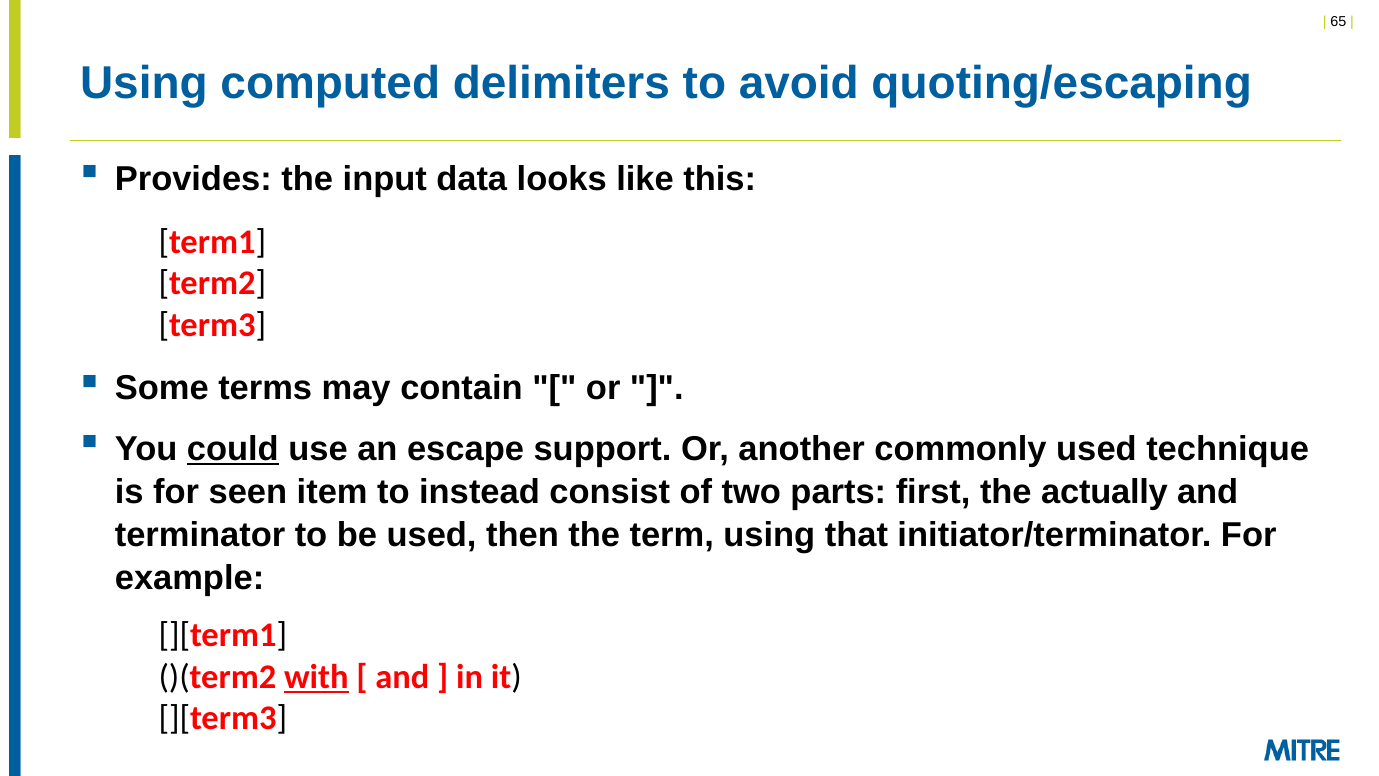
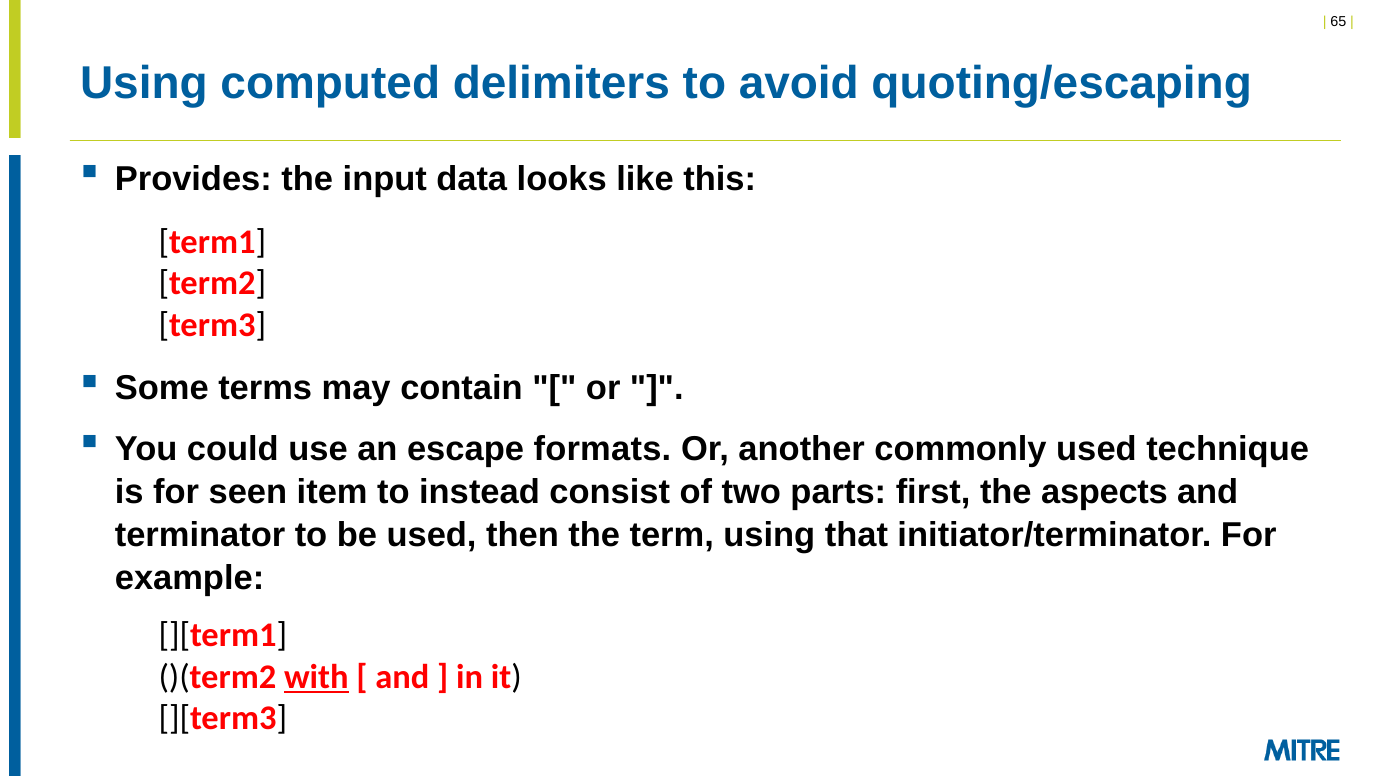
could underline: present -> none
support: support -> formats
actually: actually -> aspects
